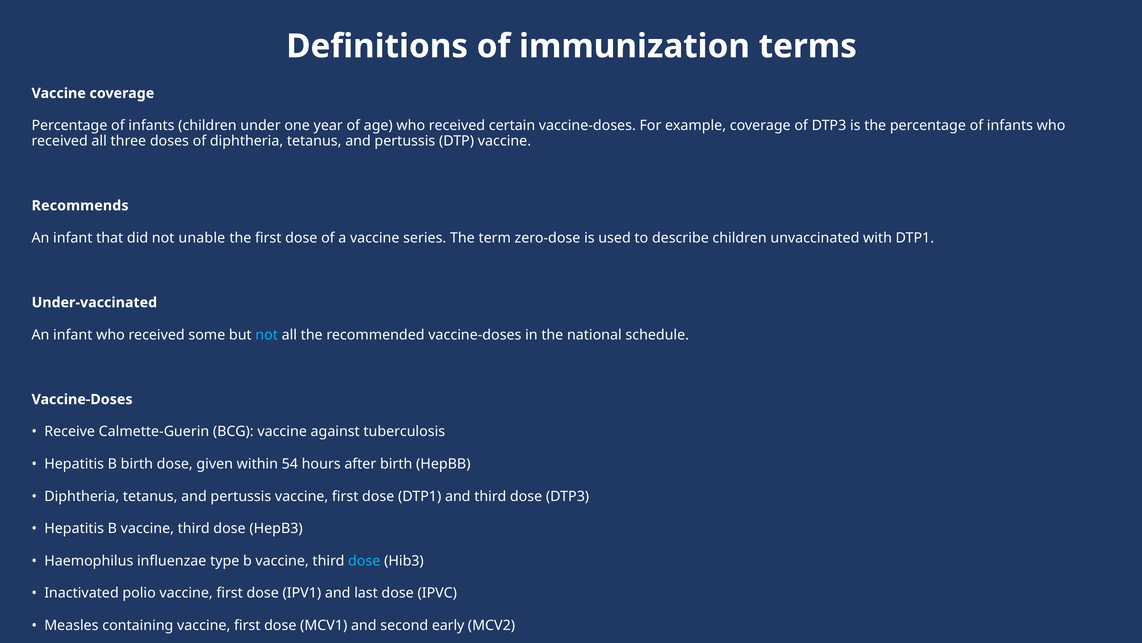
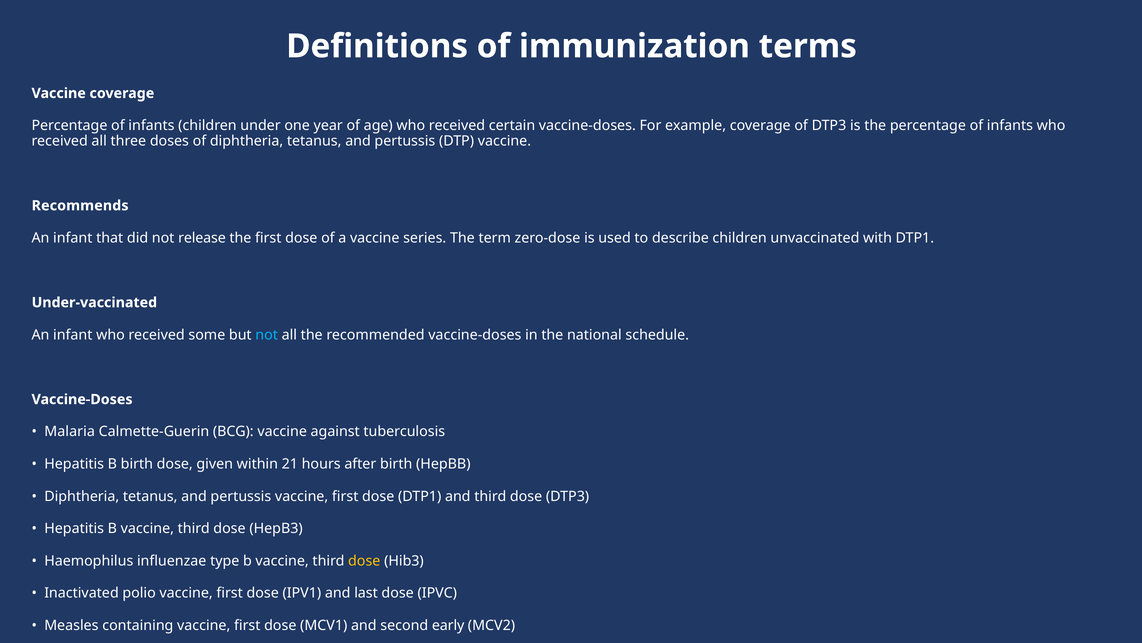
unable: unable -> release
Receive: Receive -> Malaria
54: 54 -> 21
dose at (364, 560) colour: light blue -> yellow
